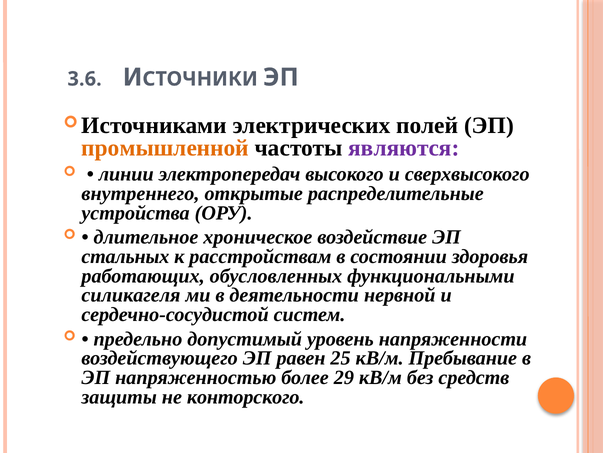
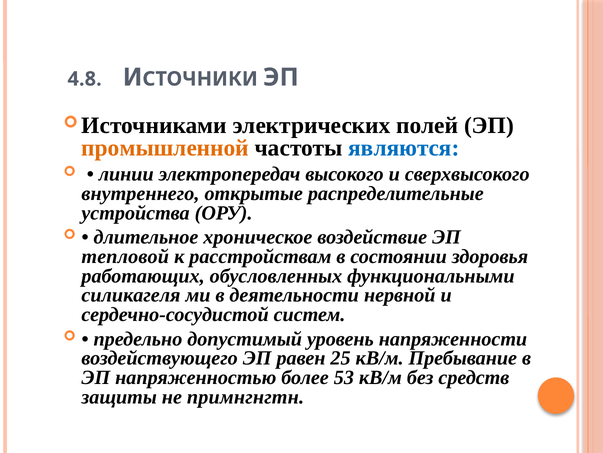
3.6: 3.6 -> 4.8
являются colour: purple -> blue
стальных: стальных -> тепловой
29: 29 -> 53
конторского: конторского -> примнгнгтн
